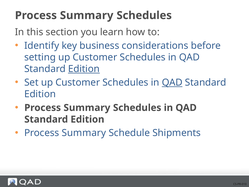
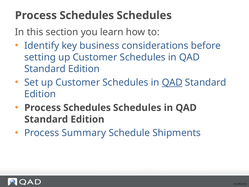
Summary at (87, 15): Summary -> Schedules
Edition at (84, 69) underline: present -> none
Summary at (87, 108): Summary -> Schedules
